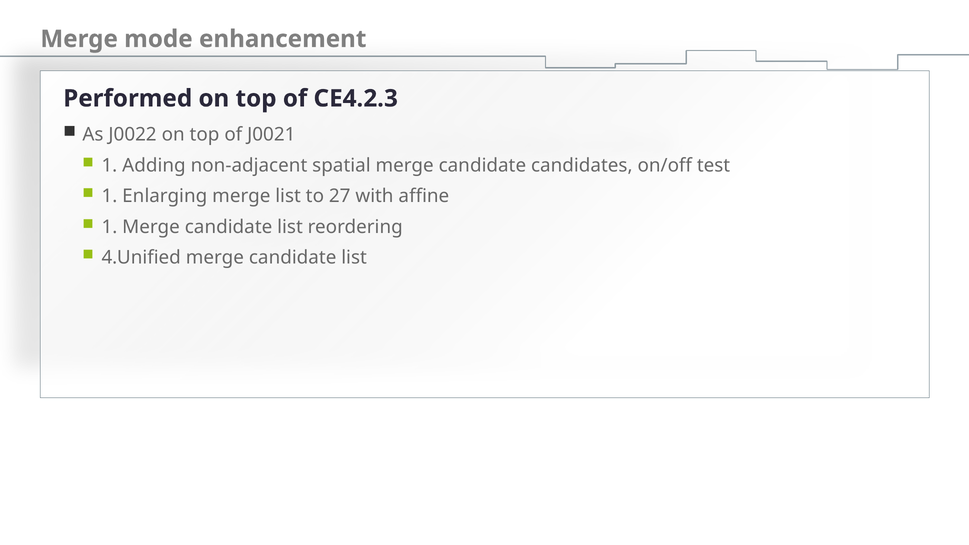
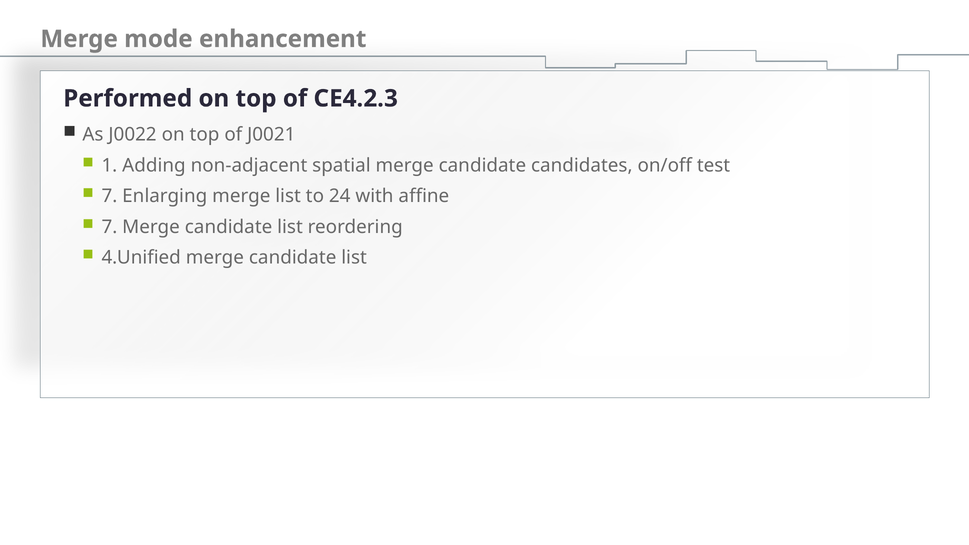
1 at (109, 196): 1 -> 7
27: 27 -> 24
1 at (109, 227): 1 -> 7
